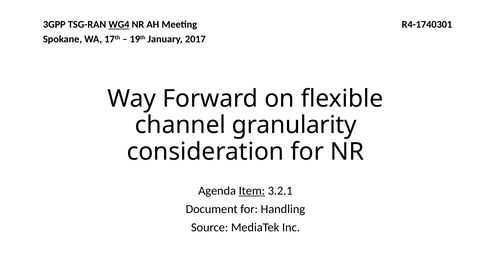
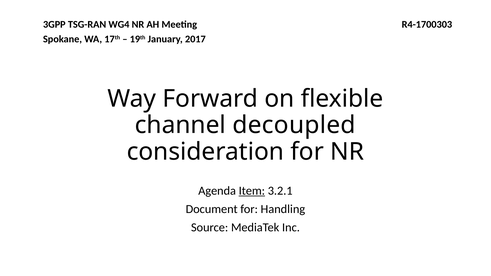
WG4 underline: present -> none
R4-1740301: R4-1740301 -> R4-1700303
granularity: granularity -> decoupled
